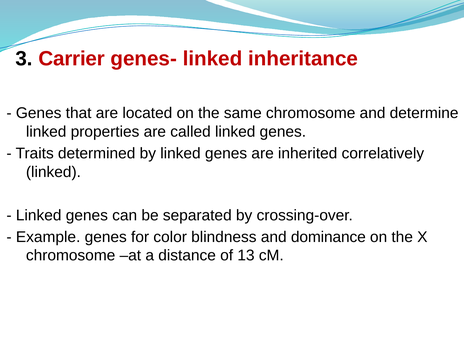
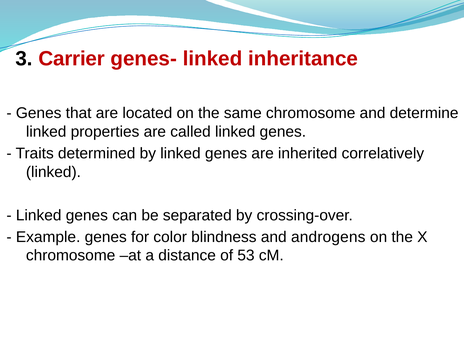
dominance: dominance -> androgens
13: 13 -> 53
